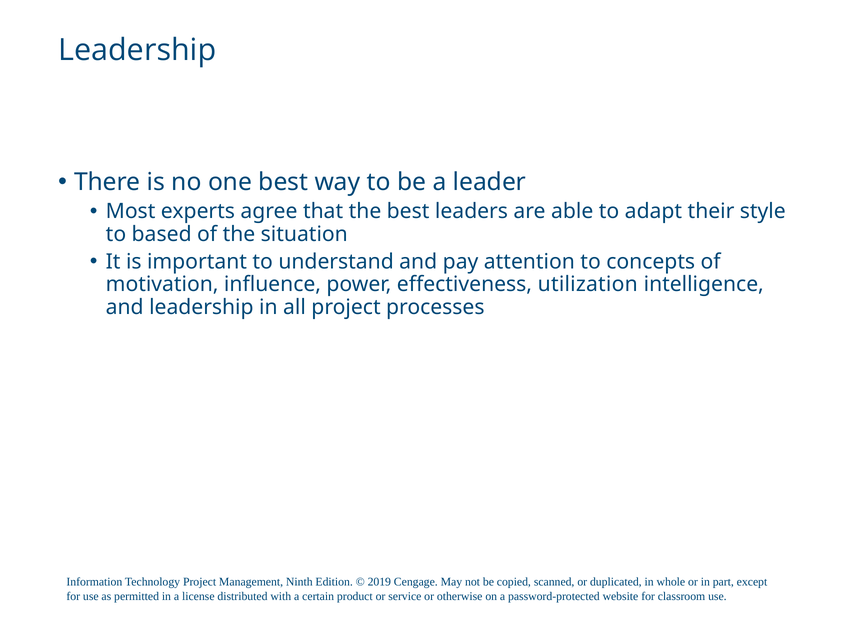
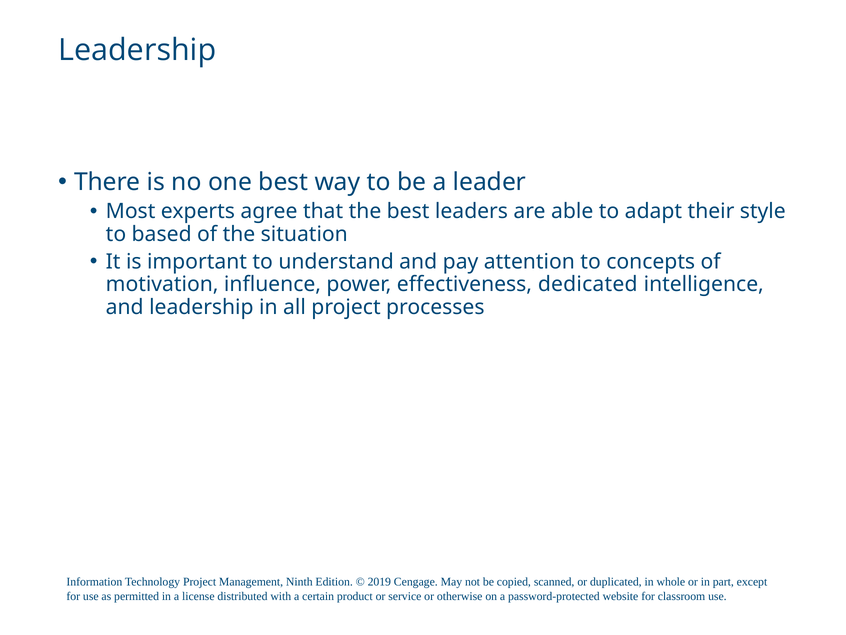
utilization: utilization -> dedicated
